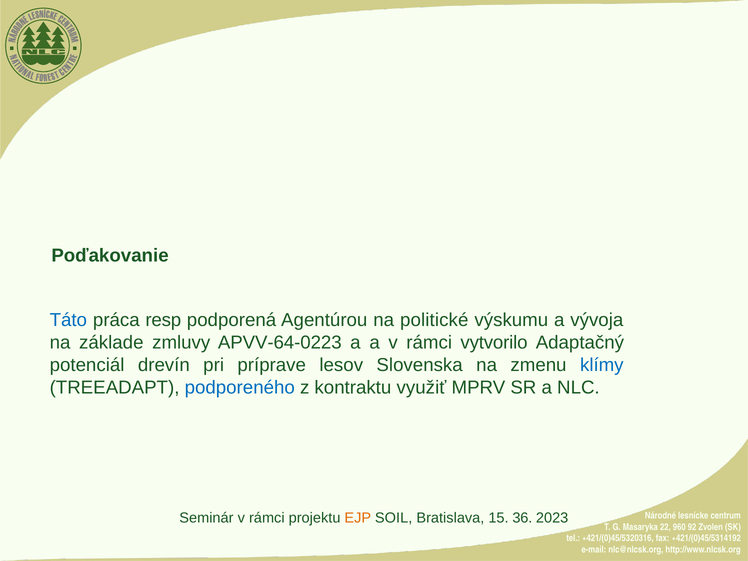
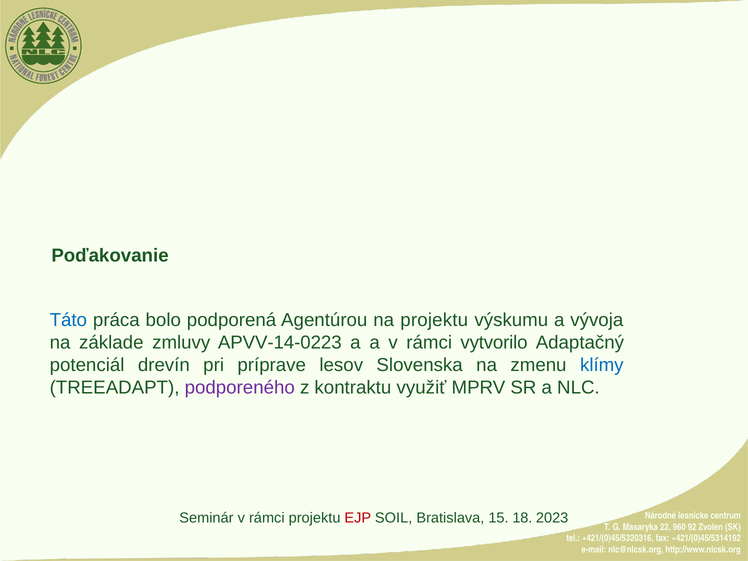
resp: resp -> bolo
na politické: politické -> projektu
APVV-64-0223: APVV-64-0223 -> APVV-14-0223
podporeného colour: blue -> purple
EJP colour: orange -> red
36: 36 -> 18
